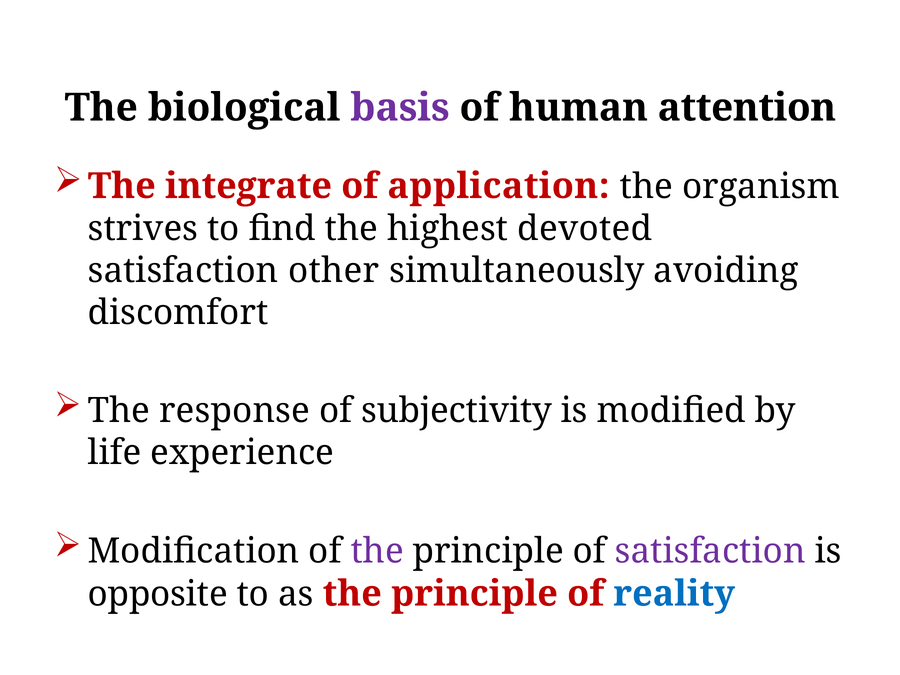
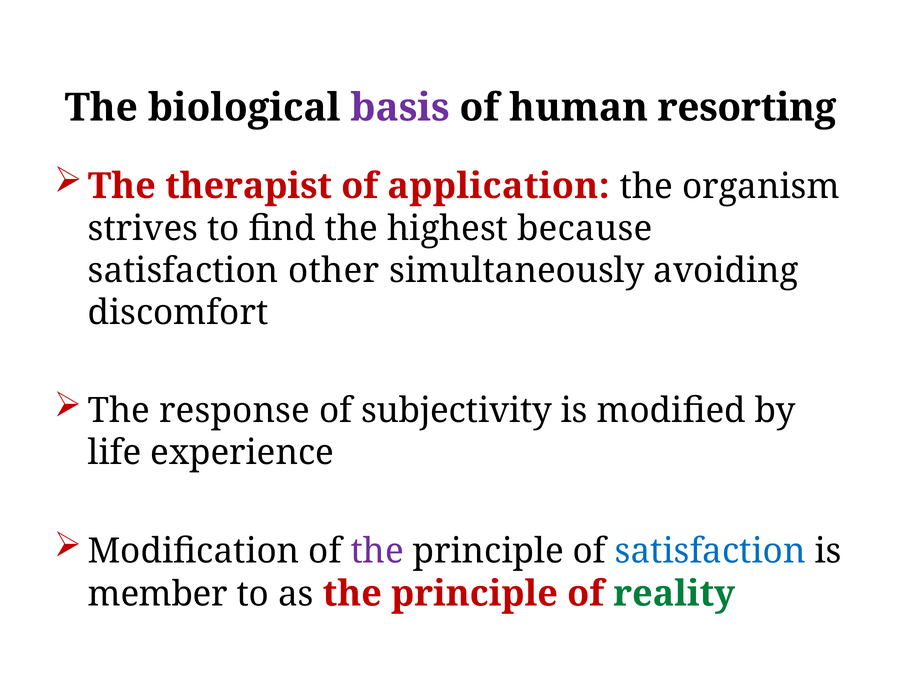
attention: attention -> resorting
integrate: integrate -> therapist
devoted: devoted -> because
satisfaction at (710, 551) colour: purple -> blue
opposite: opposite -> member
reality colour: blue -> green
